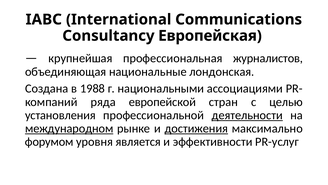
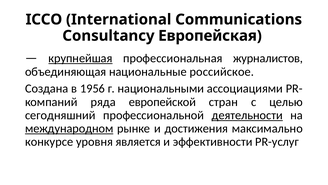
IАВС: IАВС -> ICСO
крупнейшая underline: none -> present
лондонская: лондонская -> российское
1988: 1988 -> 1956
установления: установления -> сегодняшний
достижения underline: present -> none
форумом: форумом -> конкурсе
